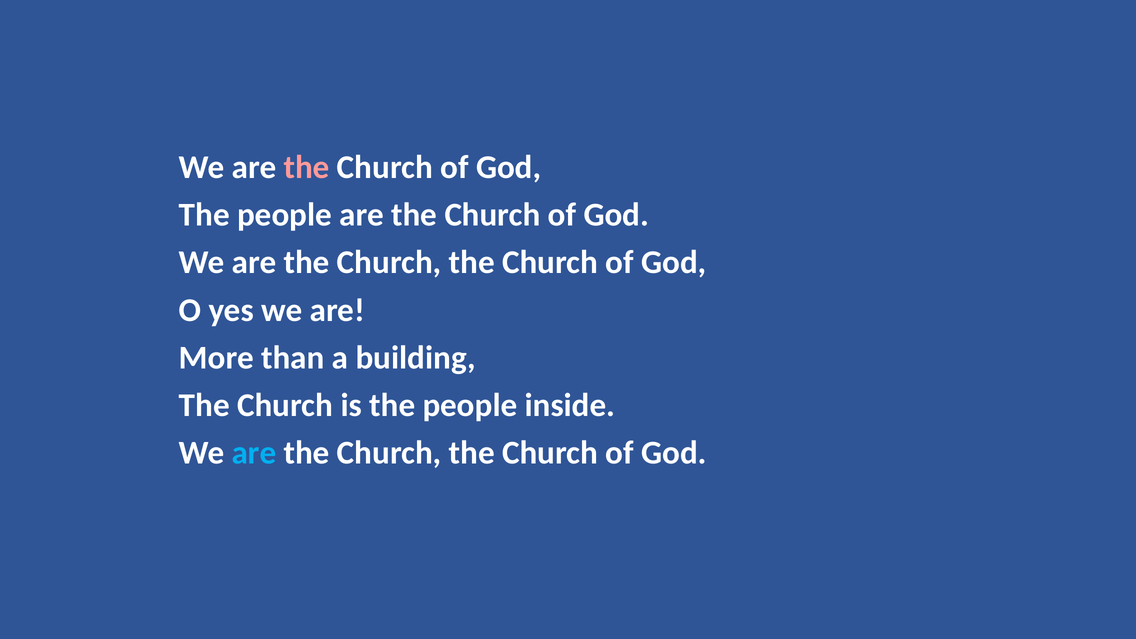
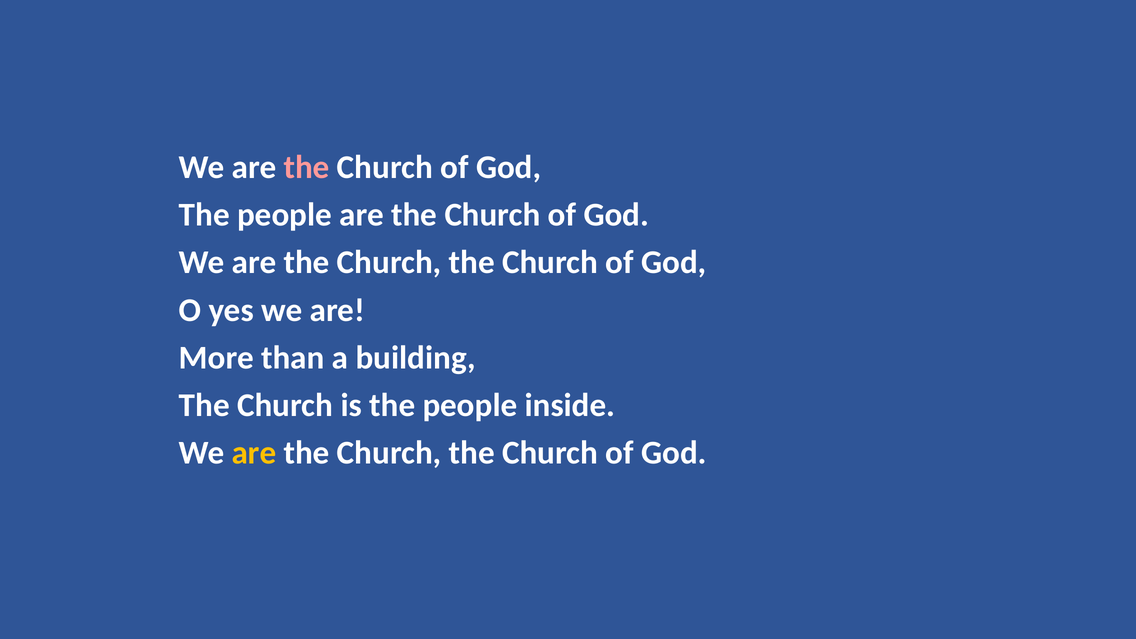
are at (254, 453) colour: light blue -> yellow
